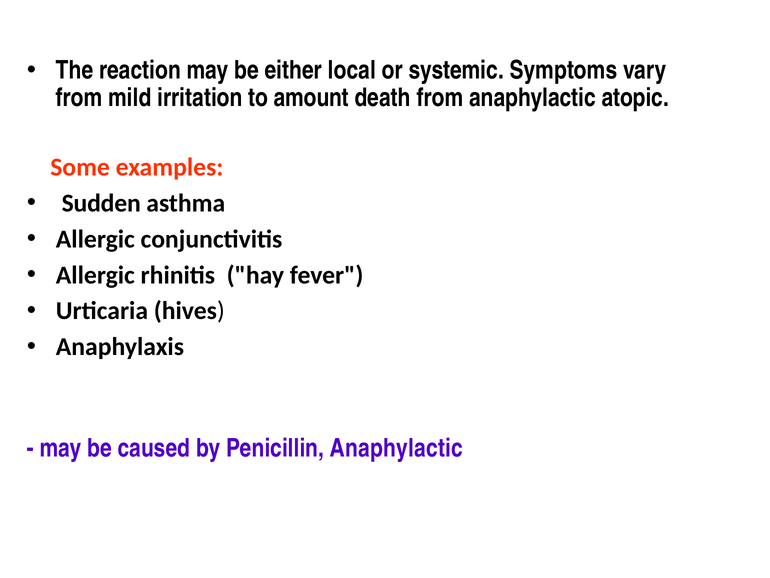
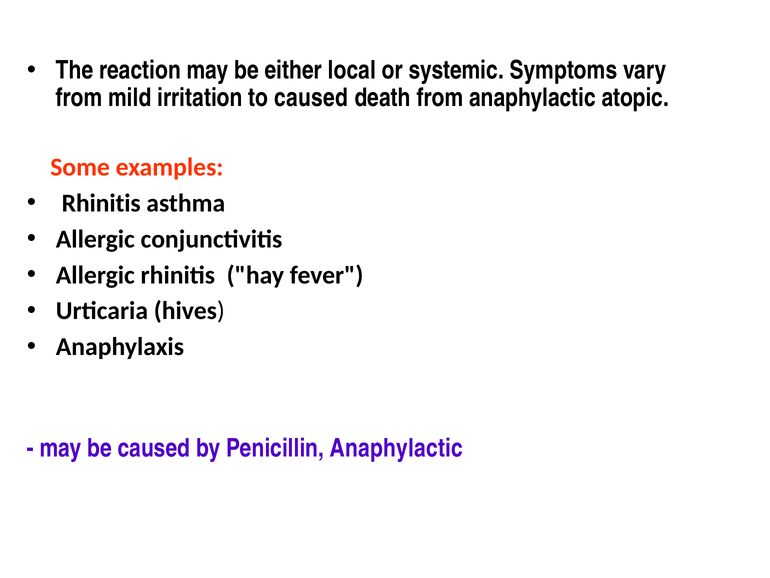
to amount: amount -> caused
Sudden at (101, 203): Sudden -> Rhinitis
